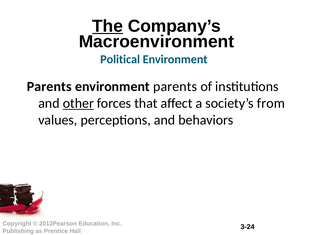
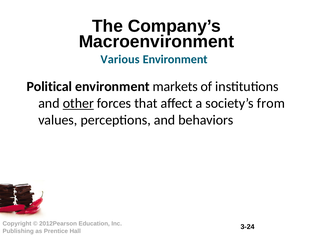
The underline: present -> none
Political: Political -> Various
Parents at (49, 87): Parents -> Political
environment parents: parents -> markets
